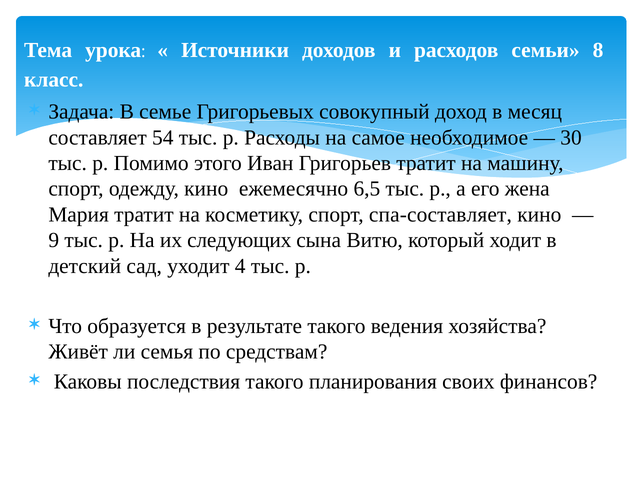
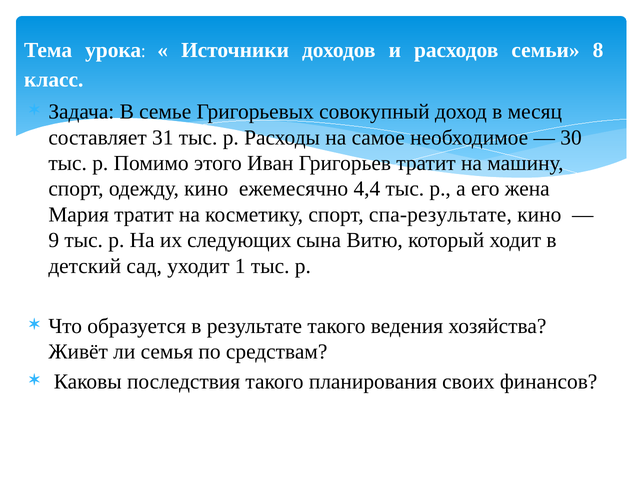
54: 54 -> 31
6,5: 6,5 -> 4,4
спа-составляет: спа-составляет -> спа-результате
4: 4 -> 1
